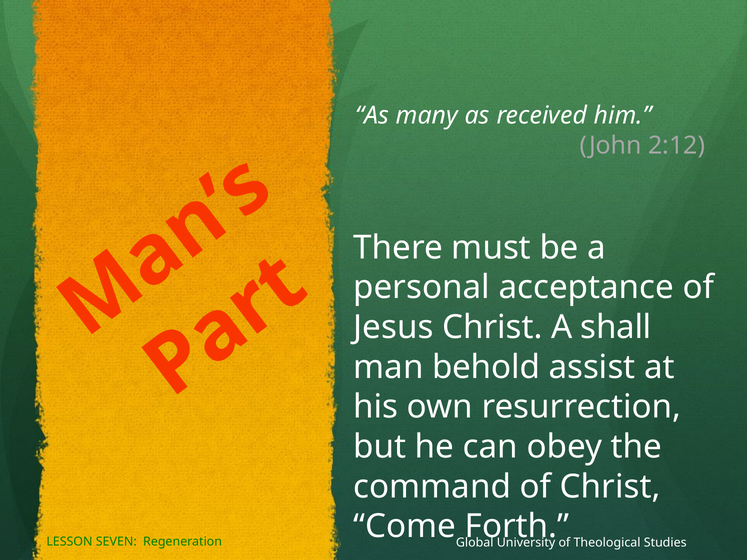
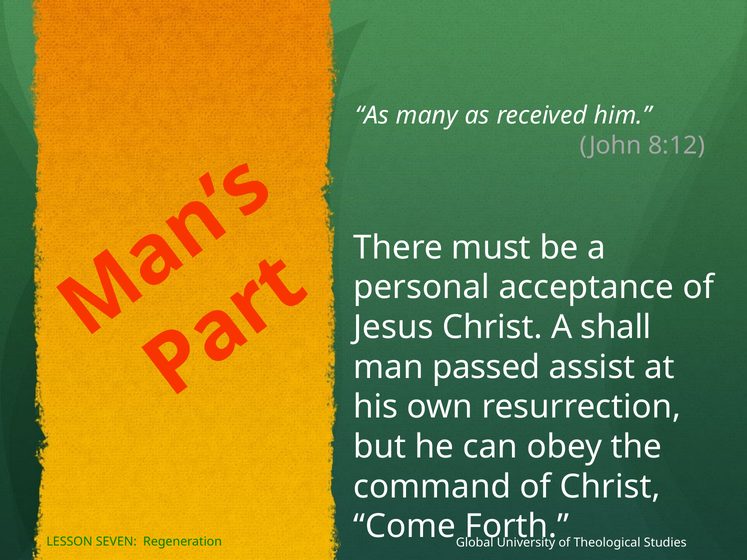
2:12: 2:12 -> 8:12
behold: behold -> passed
